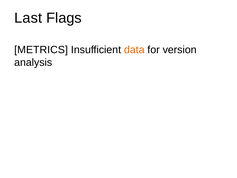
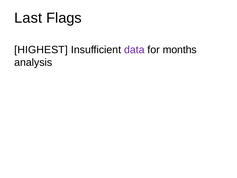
METRICS: METRICS -> HIGHEST
data colour: orange -> purple
version: version -> months
